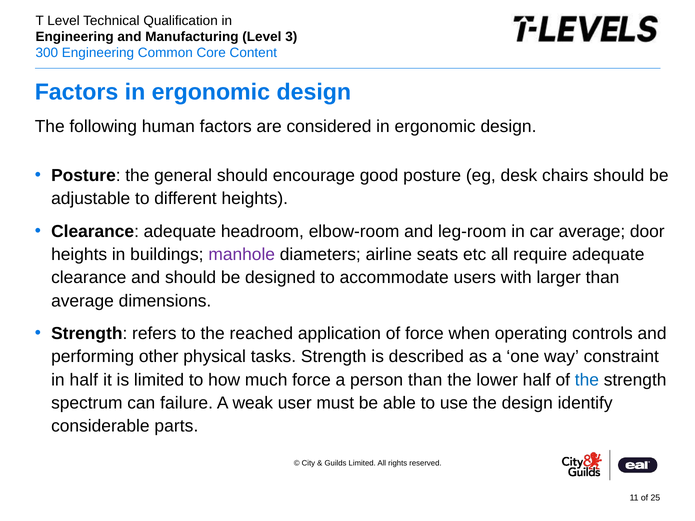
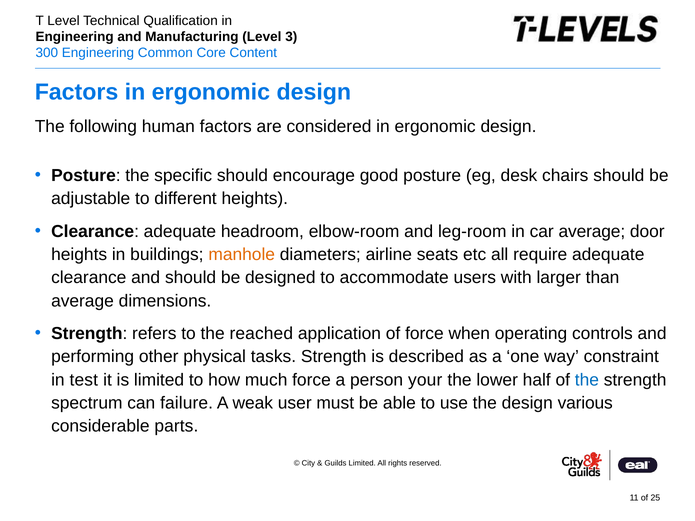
general: general -> specific
manhole colour: purple -> orange
in half: half -> test
person than: than -> your
identify: identify -> various
